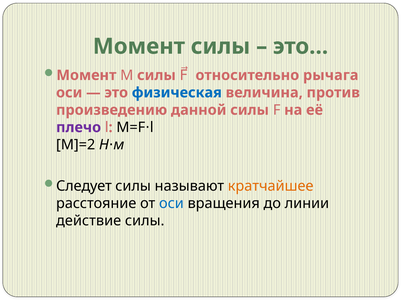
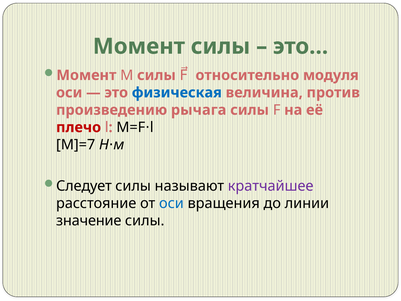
рычага: рычага -> модуля
данной: данной -> рычага
плечо colour: purple -> red
M]=2: M]=2 -> M]=7
кратчайшее colour: orange -> purple
действие: действие -> значение
